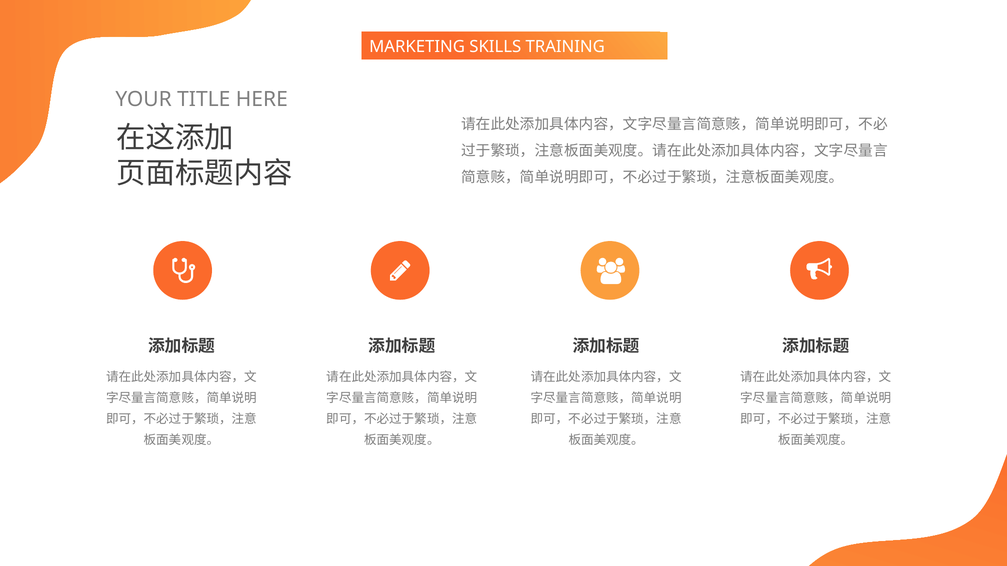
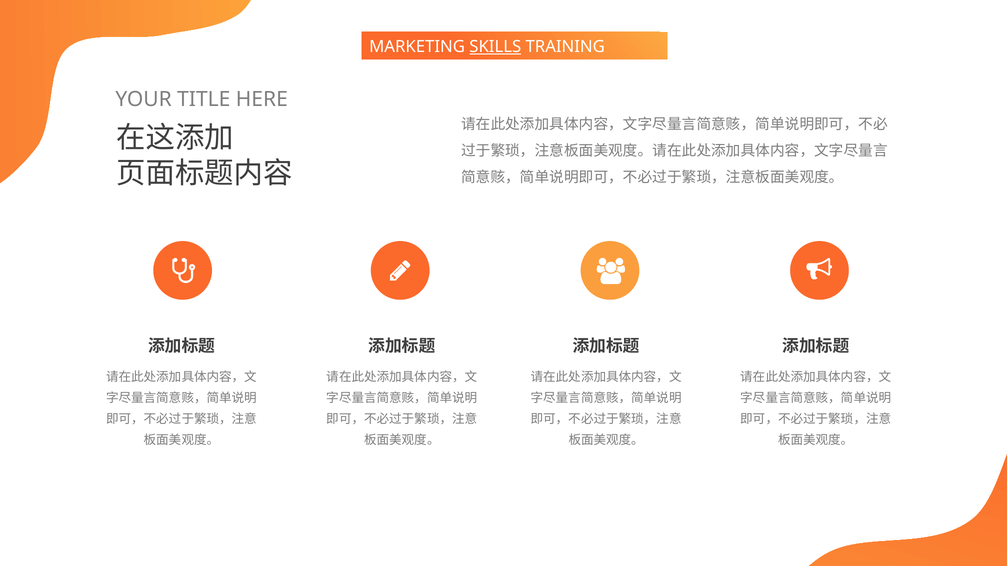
SKILLS underline: none -> present
